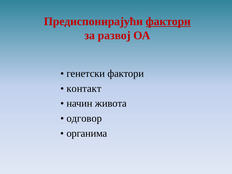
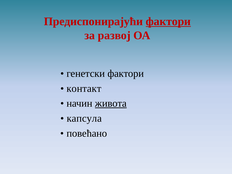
живота underline: none -> present
одговор: одговор -> капсула
органима: органима -> повећано
